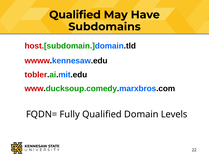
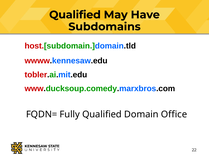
Levels: Levels -> Office
